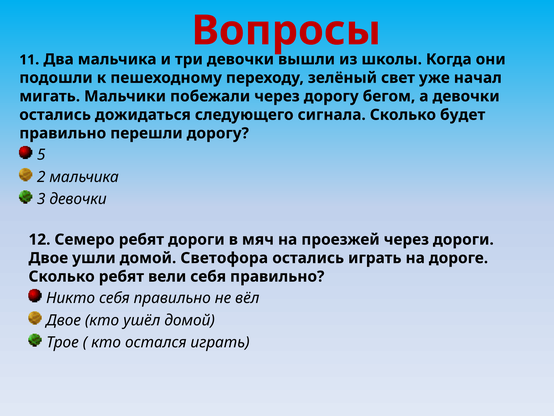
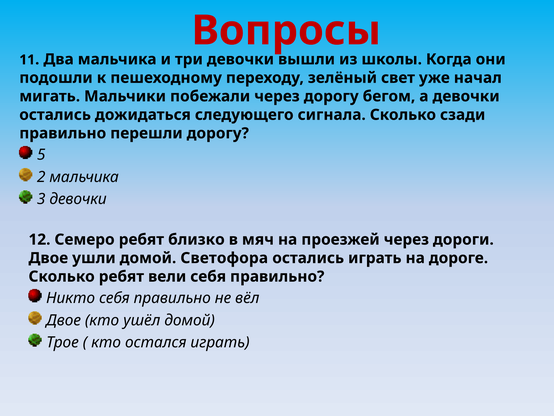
будет: будет -> сзади
ребят дороги: дороги -> близко
